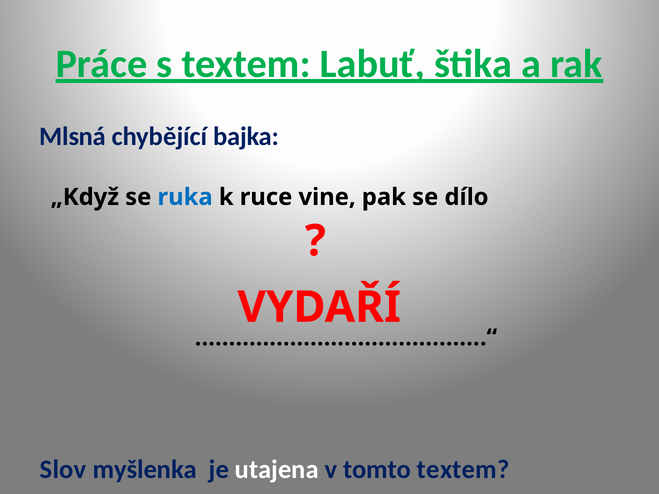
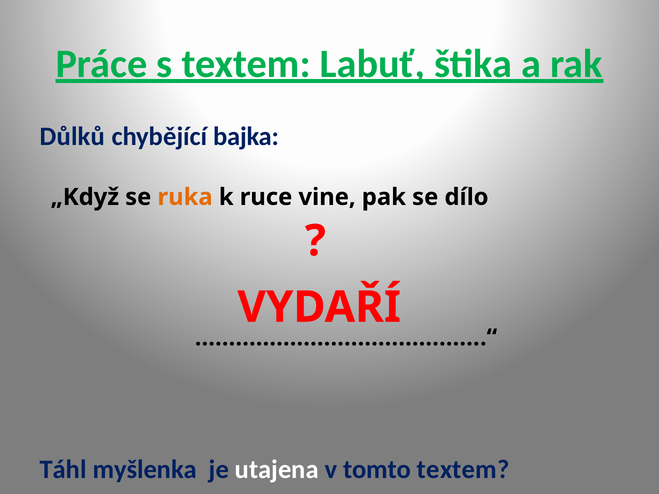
Mlsná: Mlsná -> Důlků
ruka colour: blue -> orange
Slov: Slov -> Táhl
